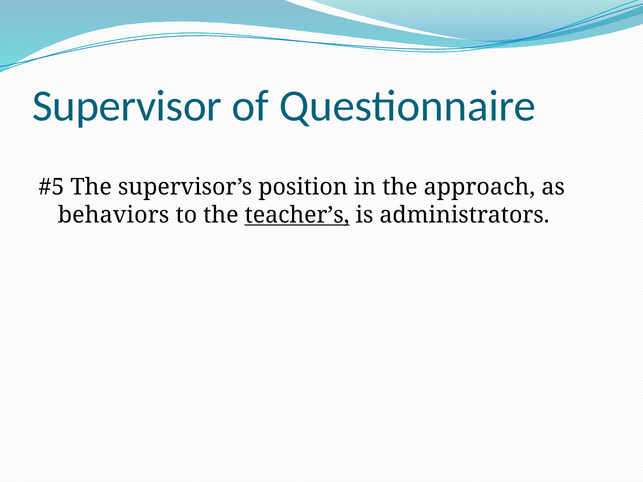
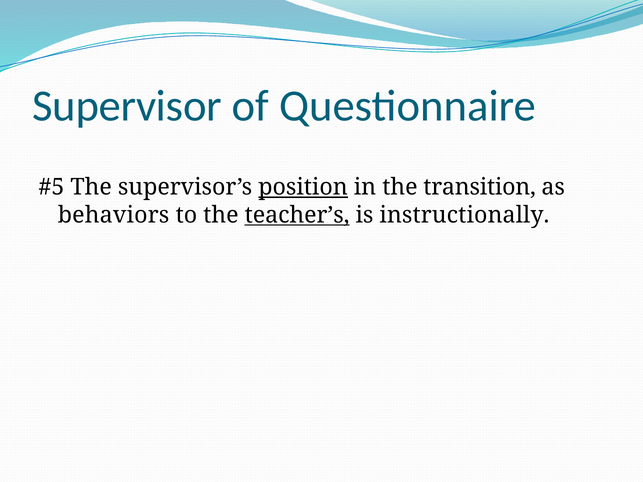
position underline: none -> present
approach: approach -> transition
administrators: administrators -> instructionally
